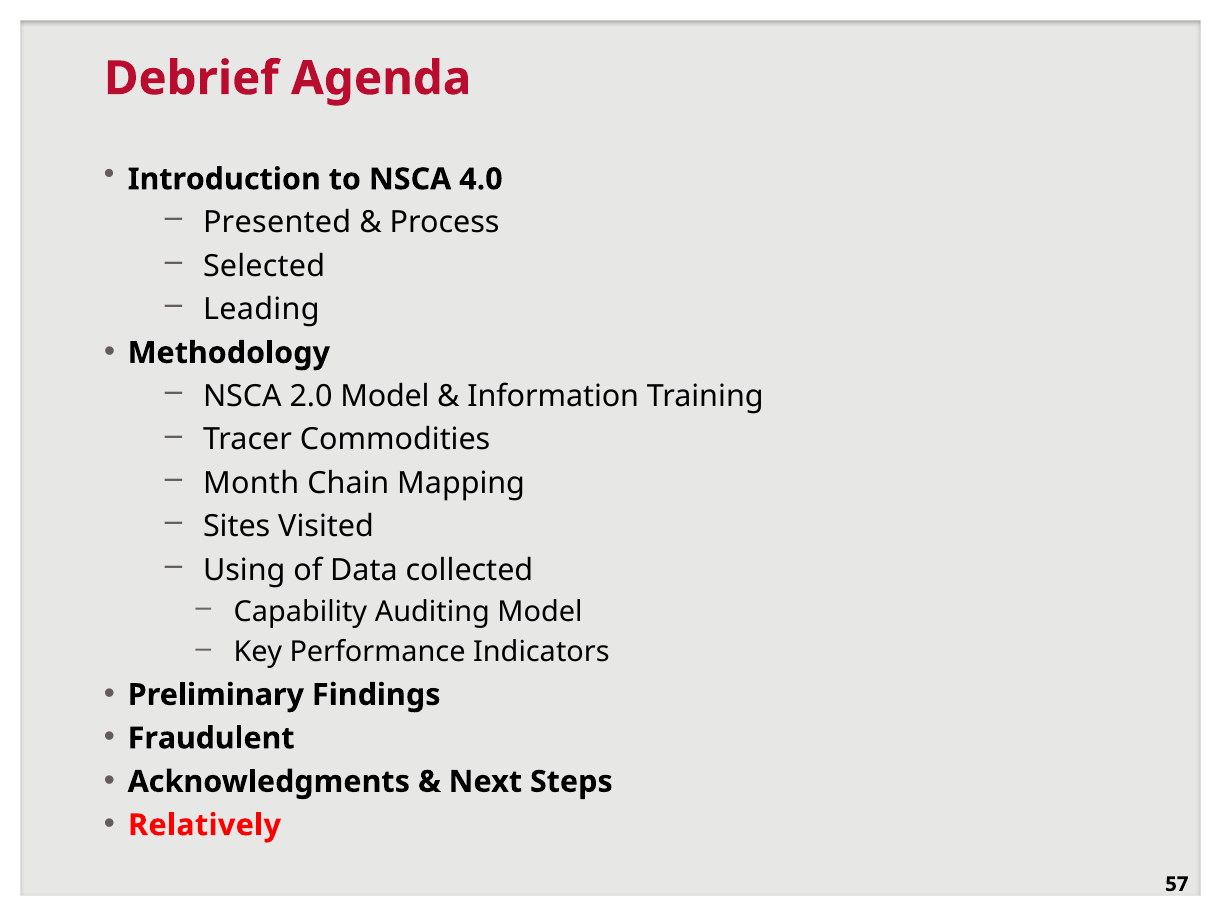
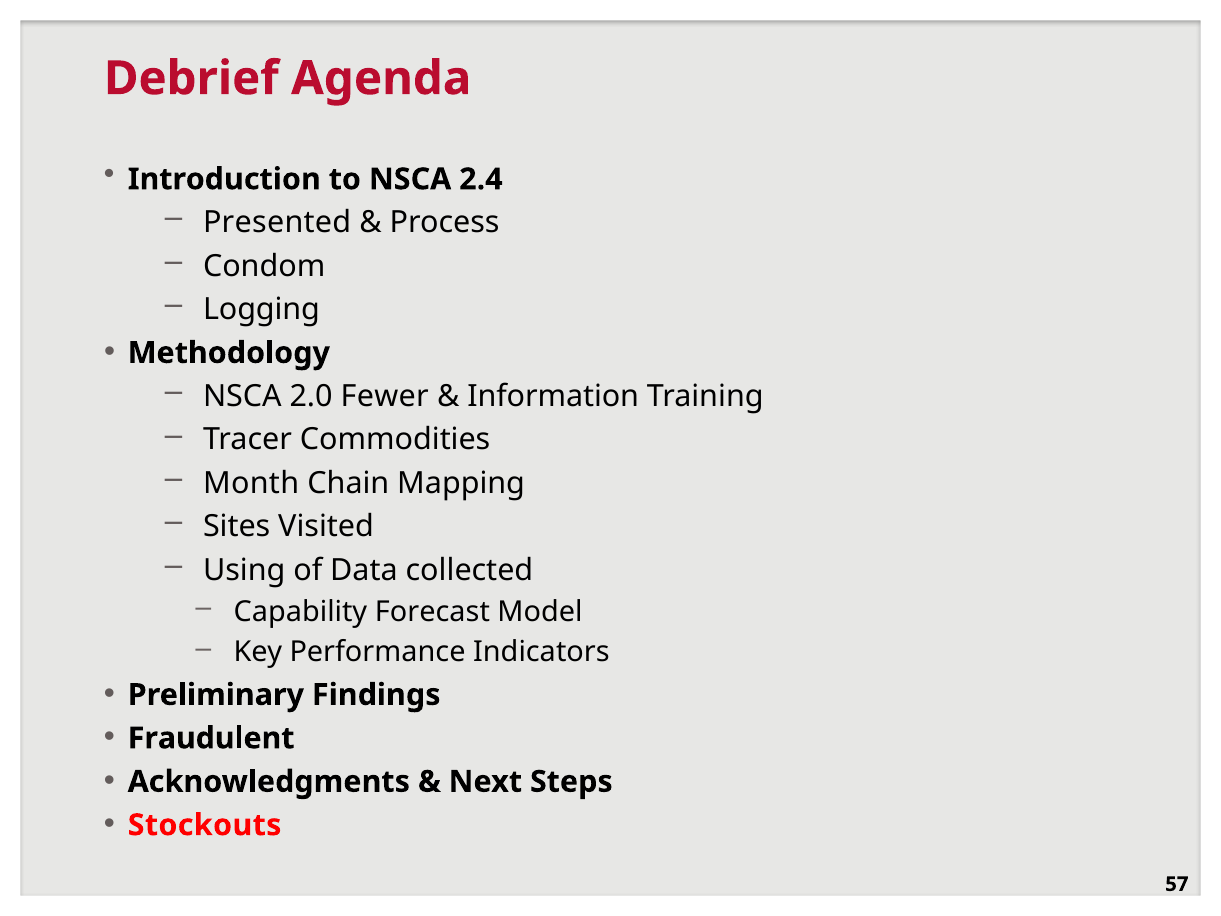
4.0: 4.0 -> 2.4
Selected: Selected -> Condom
Leading: Leading -> Logging
2.0 Model: Model -> Fewer
Auditing: Auditing -> Forecast
Relatively: Relatively -> Stockouts
